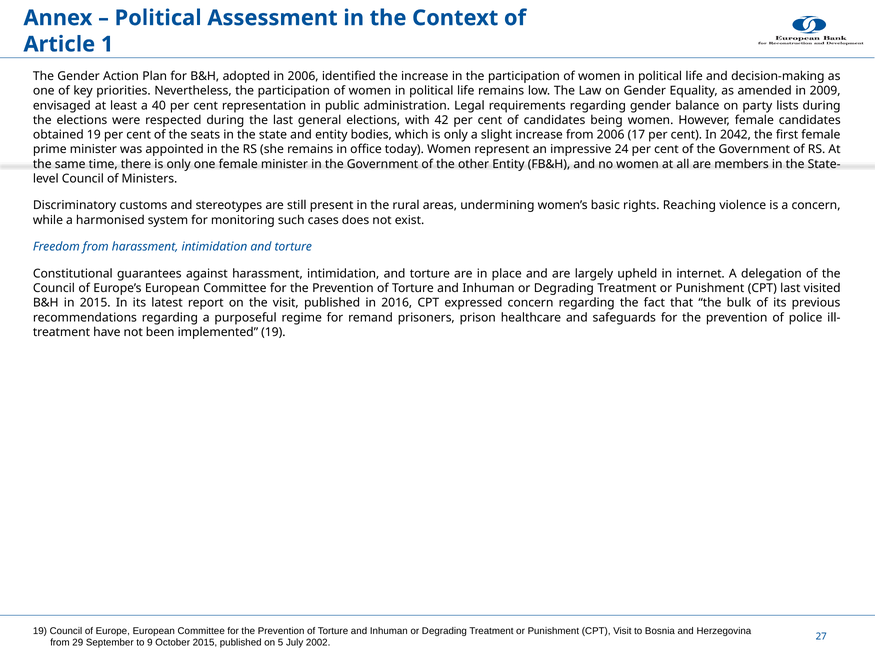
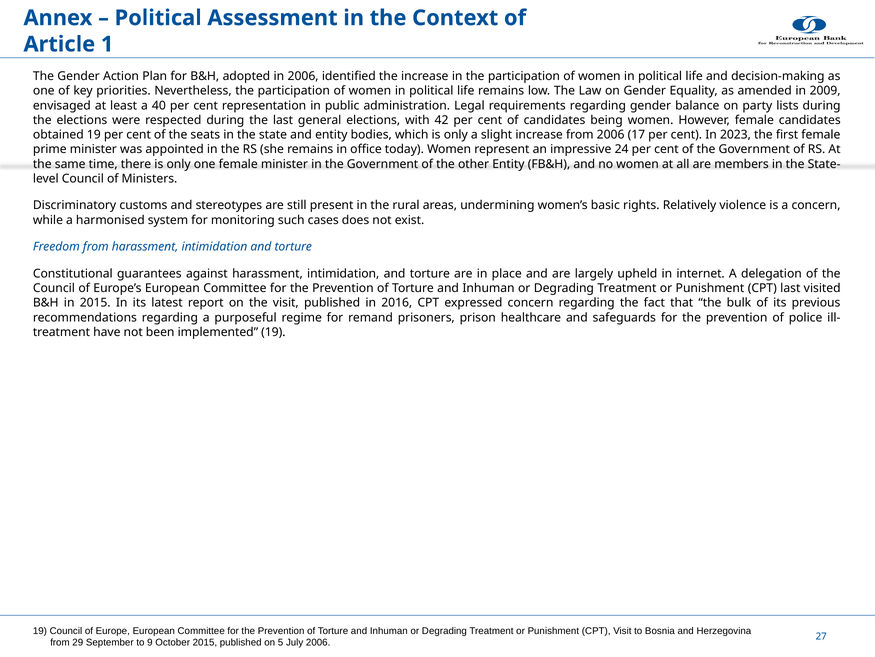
2042: 2042 -> 2023
Reaching: Reaching -> Relatively
July 2002: 2002 -> 2006
